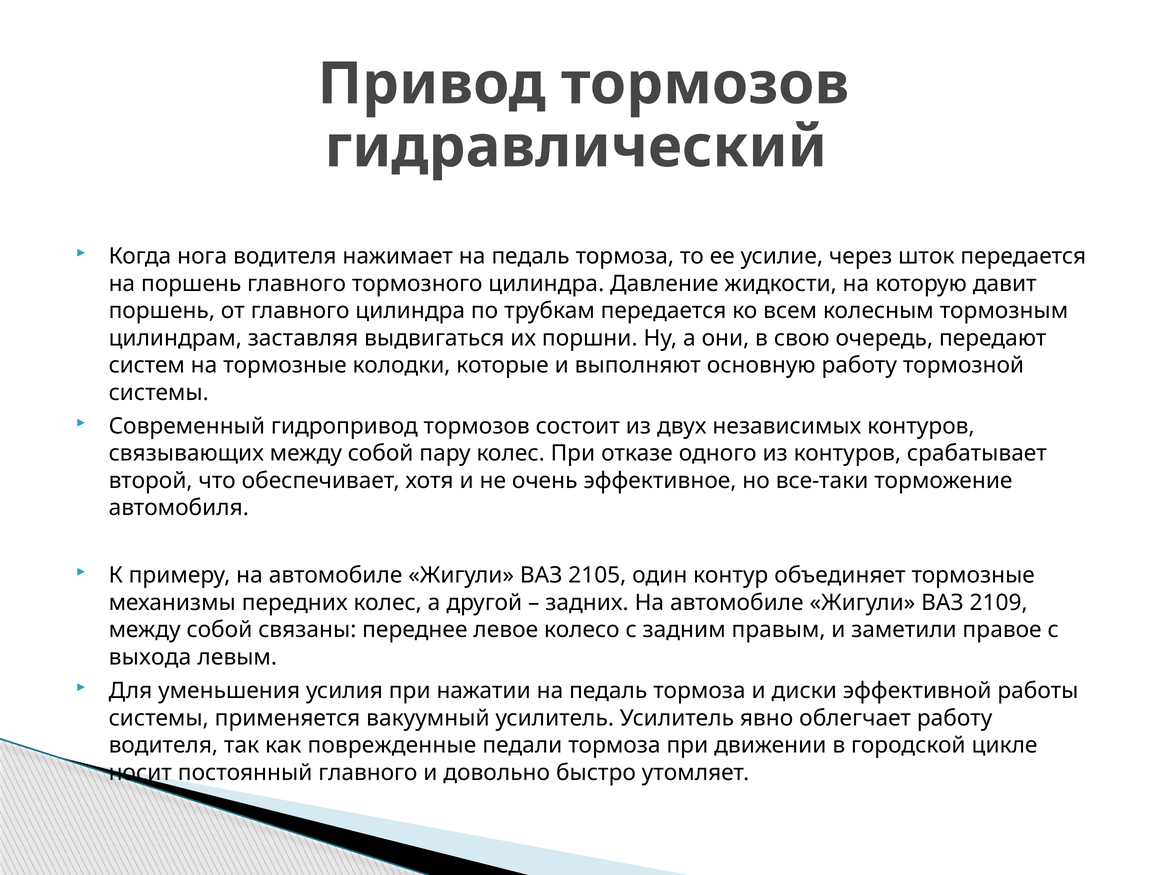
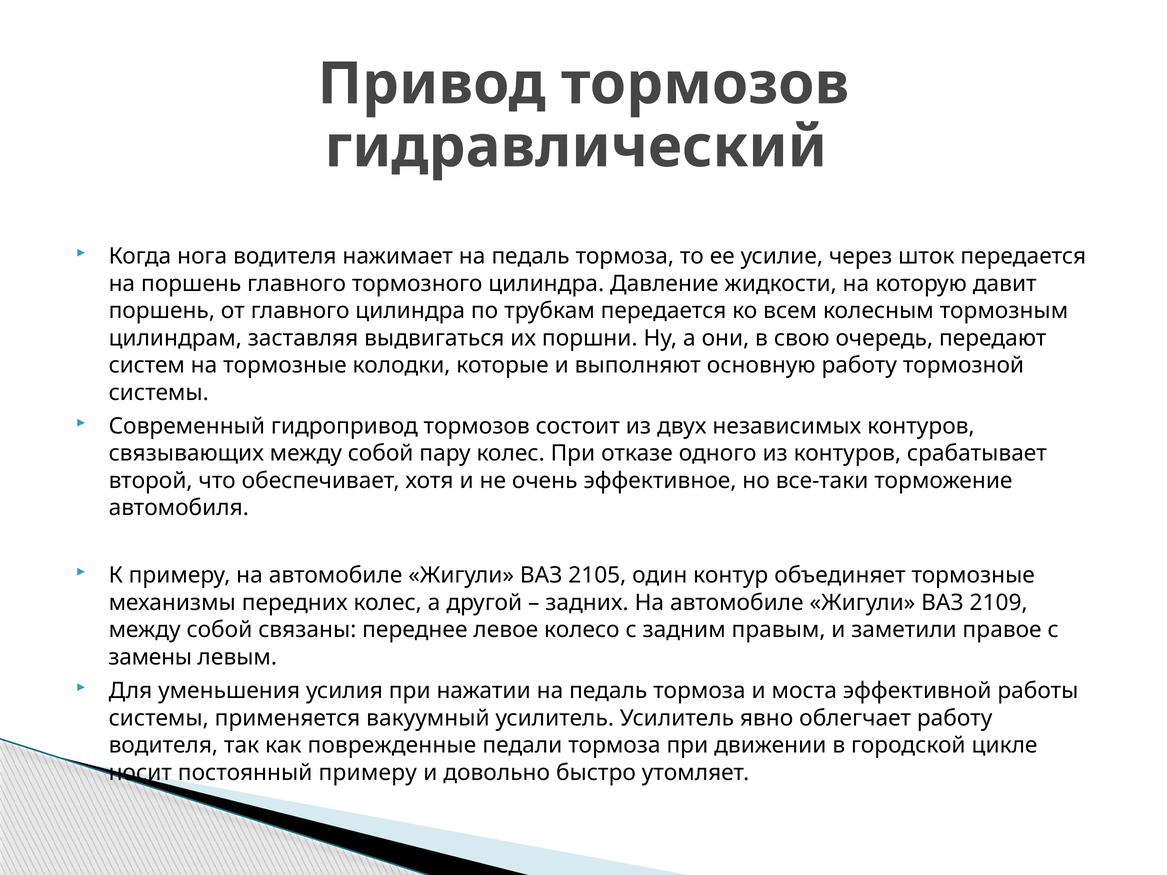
выхода: выхода -> замены
диски: диски -> моста
постоянный главного: главного -> примеру
